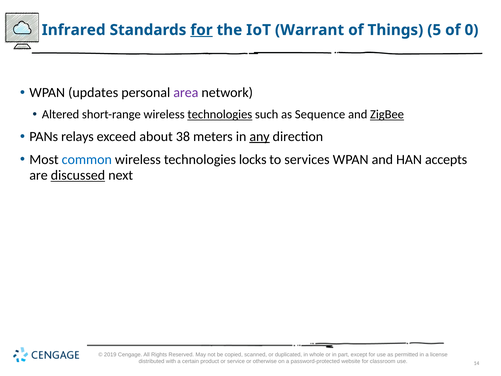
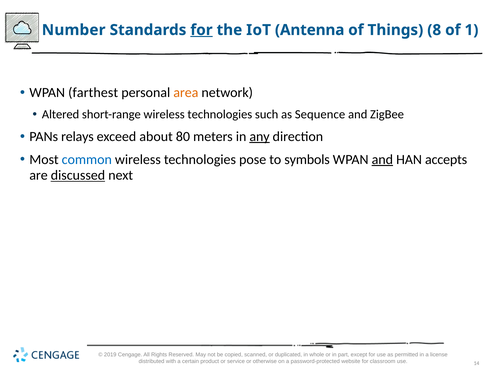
Infrared: Infrared -> Number
Warrant: Warrant -> Antenna
5: 5 -> 8
0: 0 -> 1
updates: updates -> farthest
area colour: purple -> orange
technologies at (220, 114) underline: present -> none
ZigBee underline: present -> none
38: 38 -> 80
locks: locks -> pose
services: services -> symbols
and at (382, 159) underline: none -> present
